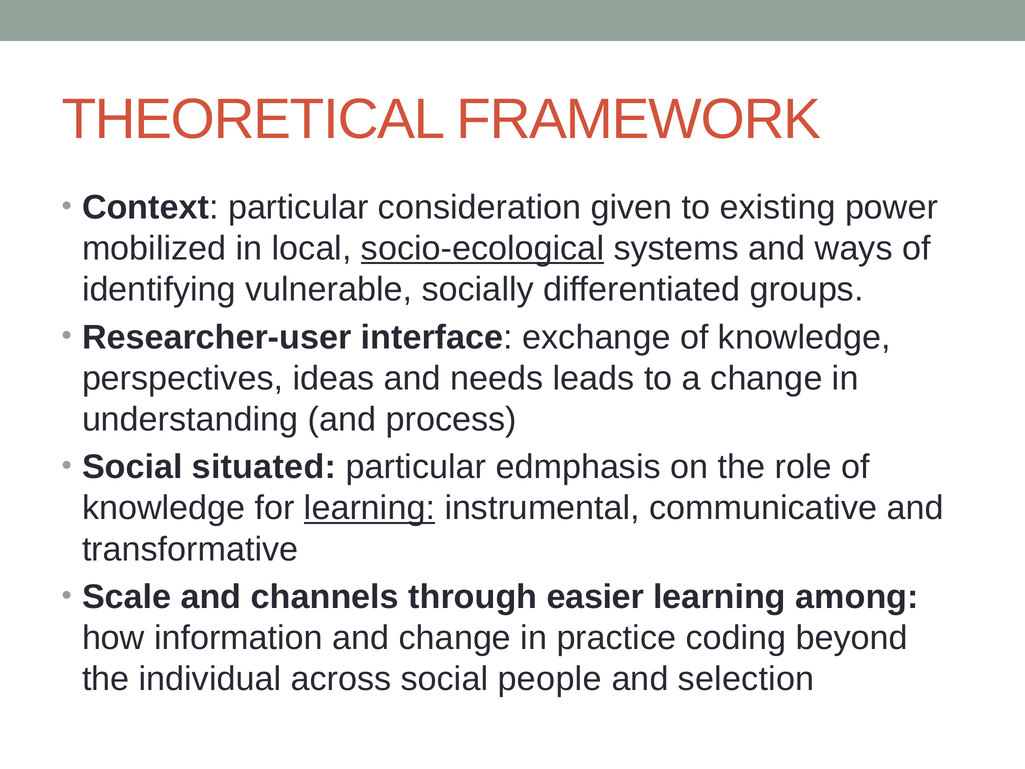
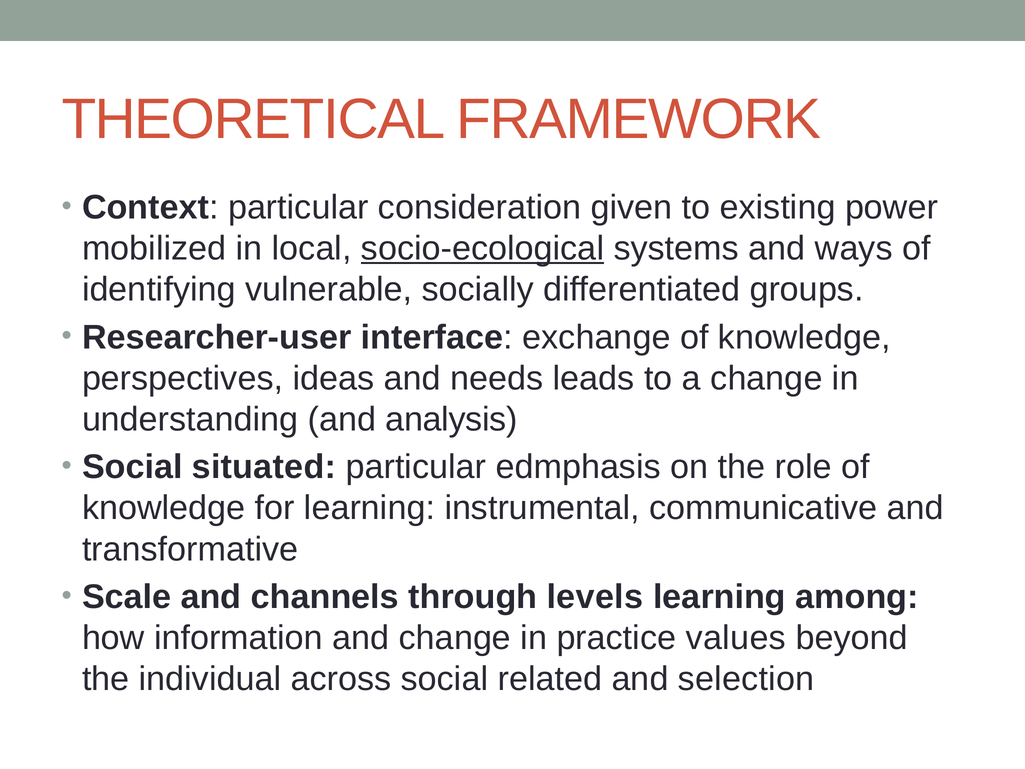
process: process -> analysis
learning at (369, 508) underline: present -> none
easier: easier -> levels
coding: coding -> values
people: people -> related
